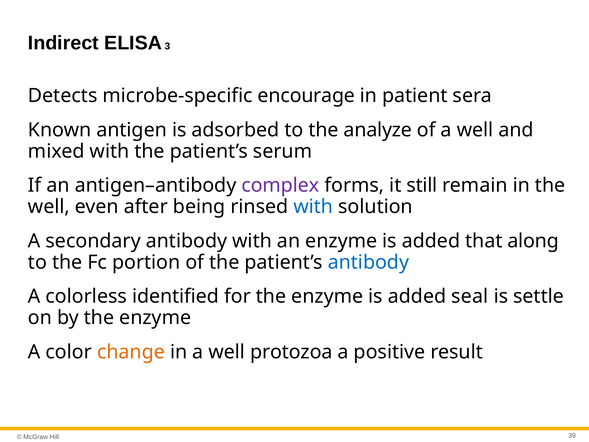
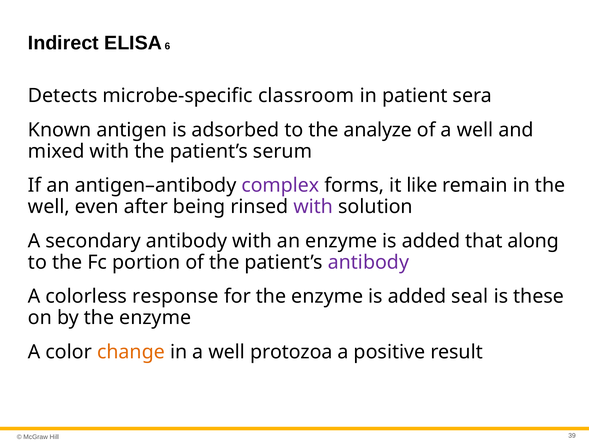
3: 3 -> 6
encourage: encourage -> classroom
still: still -> like
with at (313, 207) colour: blue -> purple
antibody at (368, 262) colour: blue -> purple
identified: identified -> response
settle: settle -> these
